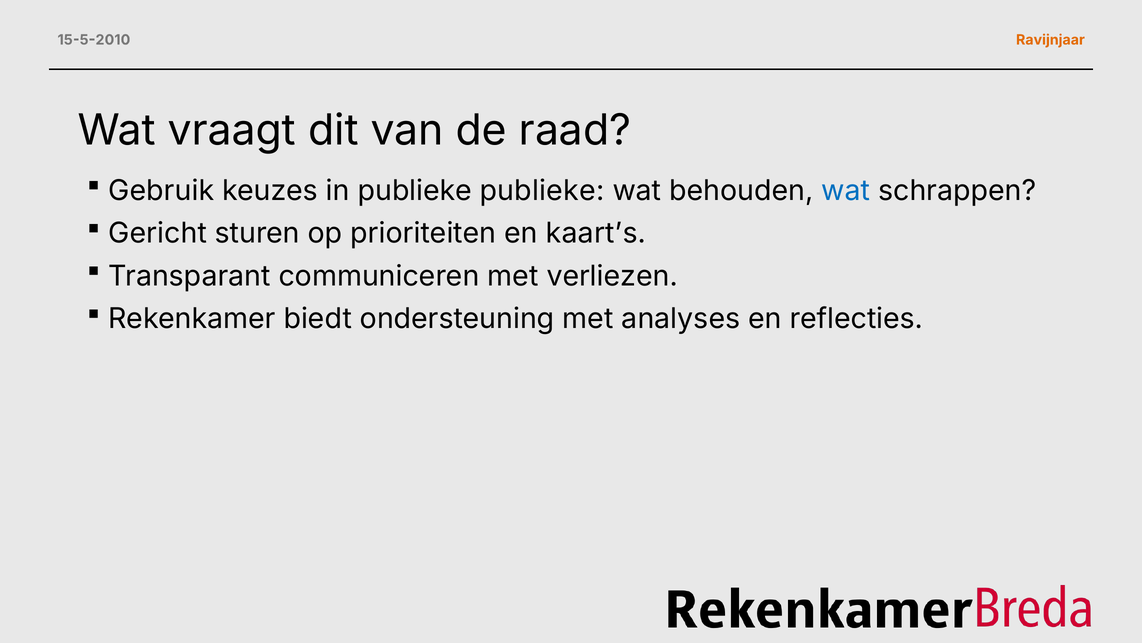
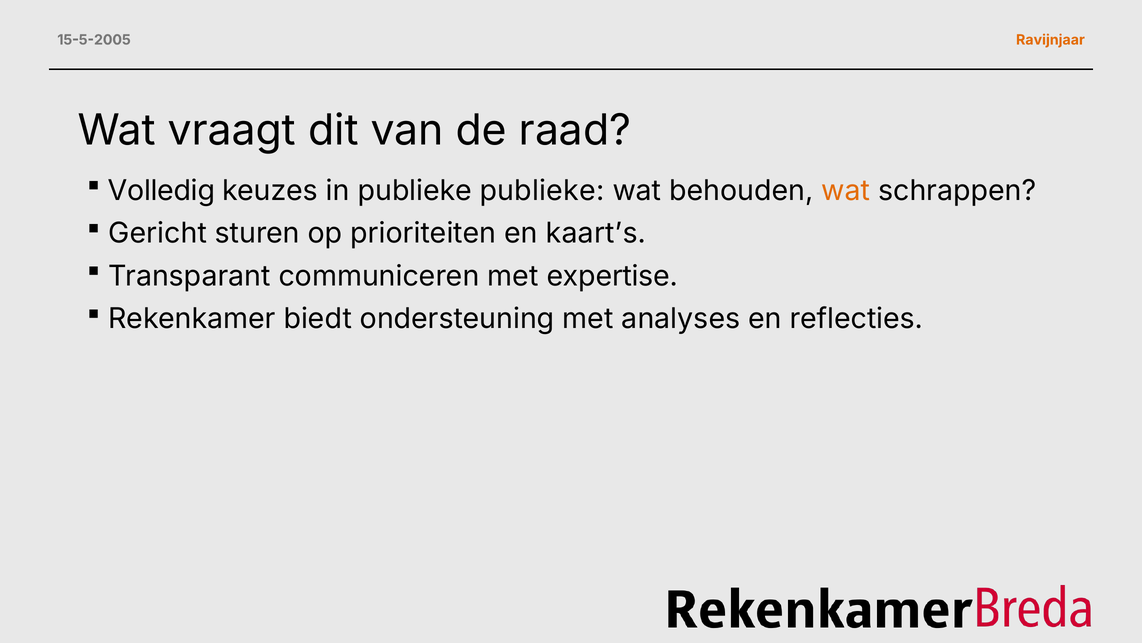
15-5-2010: 15-5-2010 -> 15-5-2005
Gebruik: Gebruik -> Volledig
wat at (846, 191) colour: blue -> orange
verliezen: verliezen -> expertise
